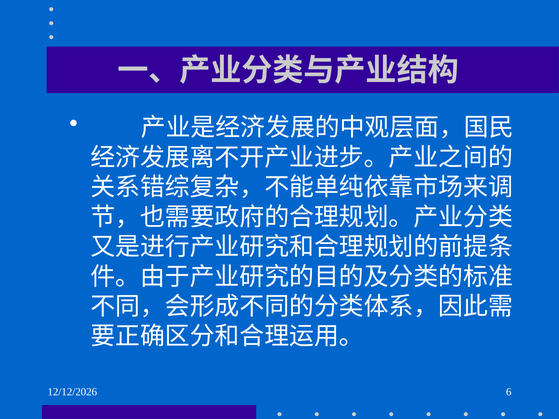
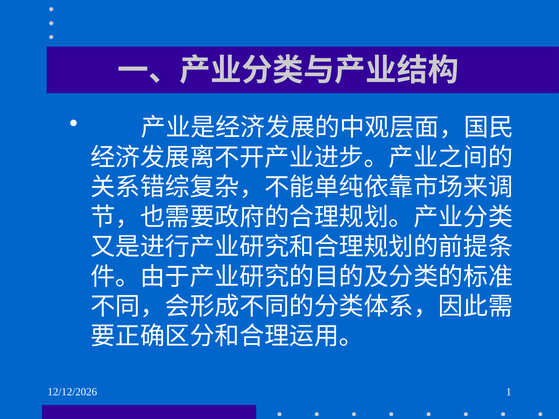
6: 6 -> 1
